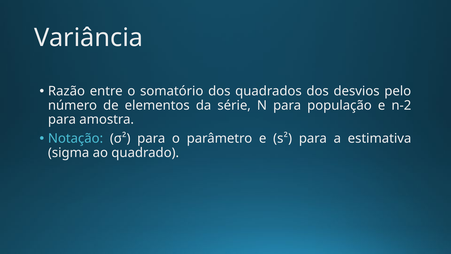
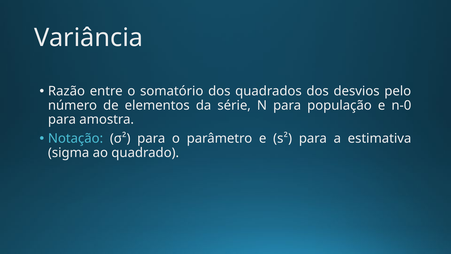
n-2: n-2 -> n-0
